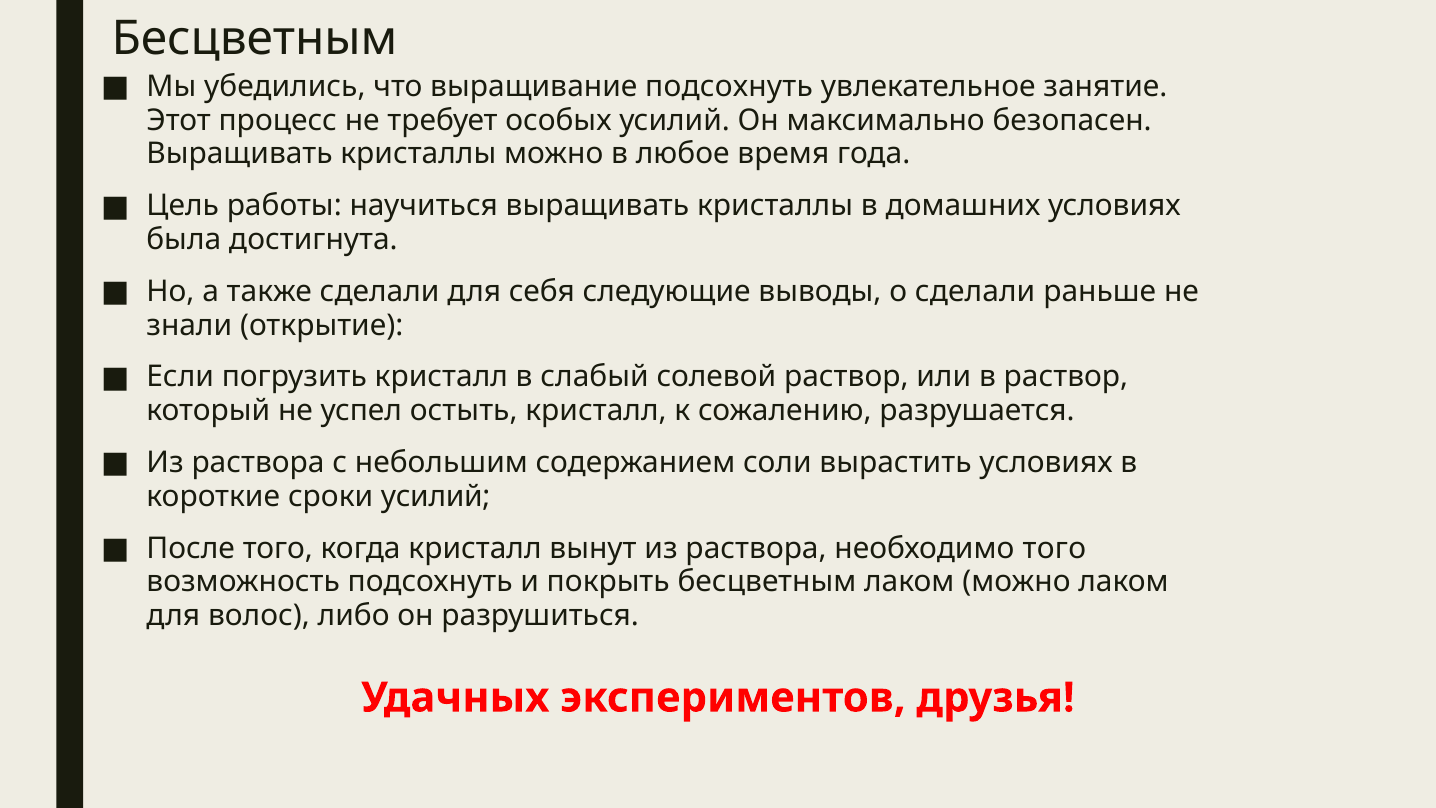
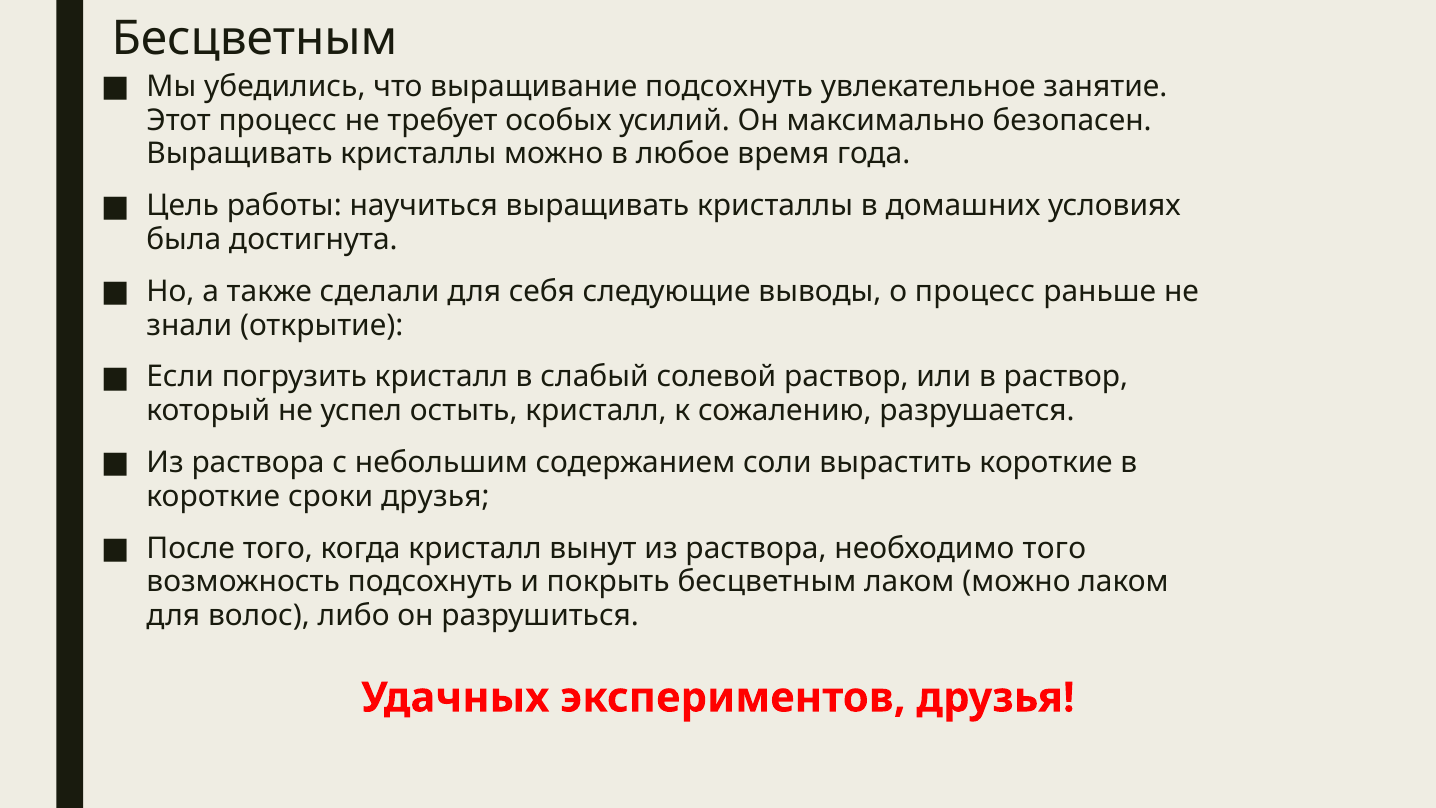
о сделали: сделали -> процесс
вырастить условиях: условиях -> короткие
сроки усилий: усилий -> друзья
